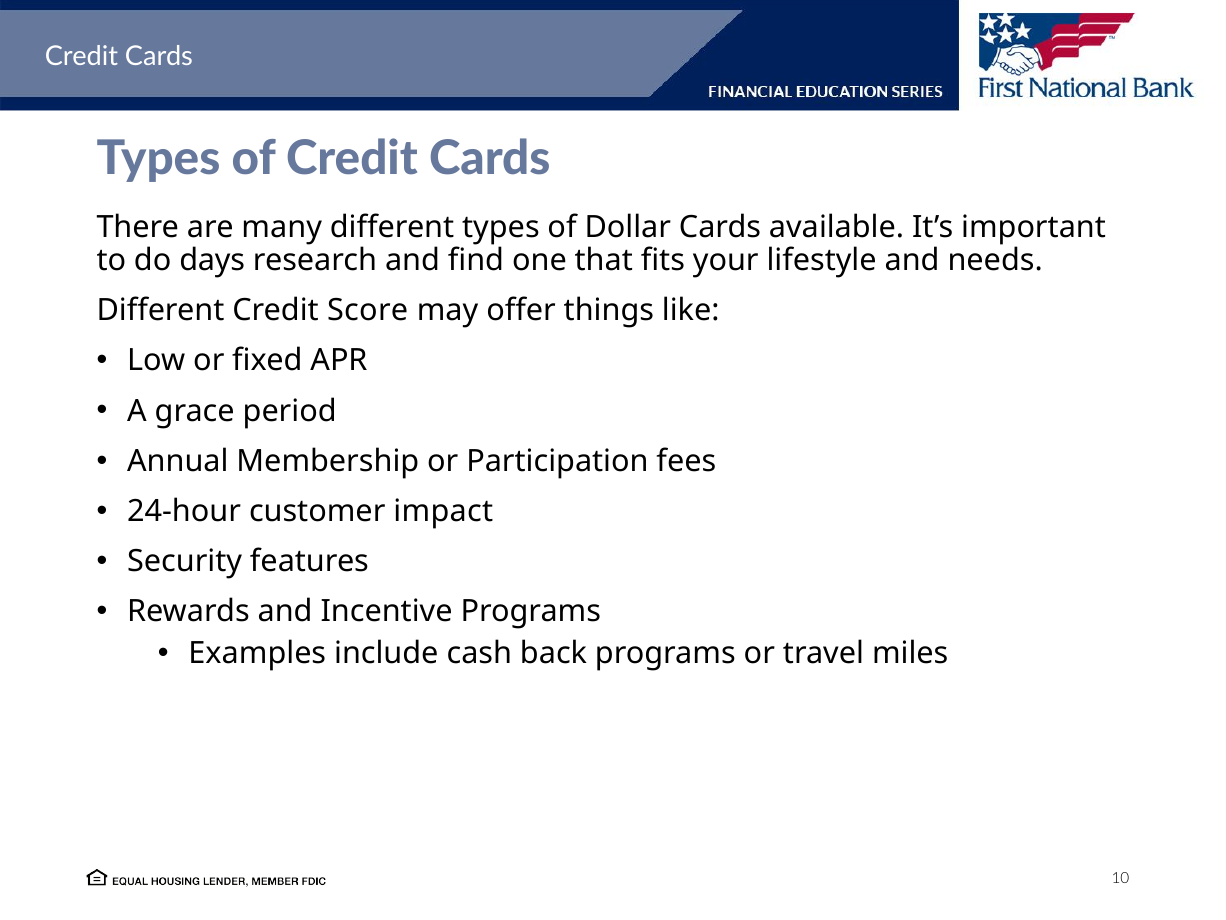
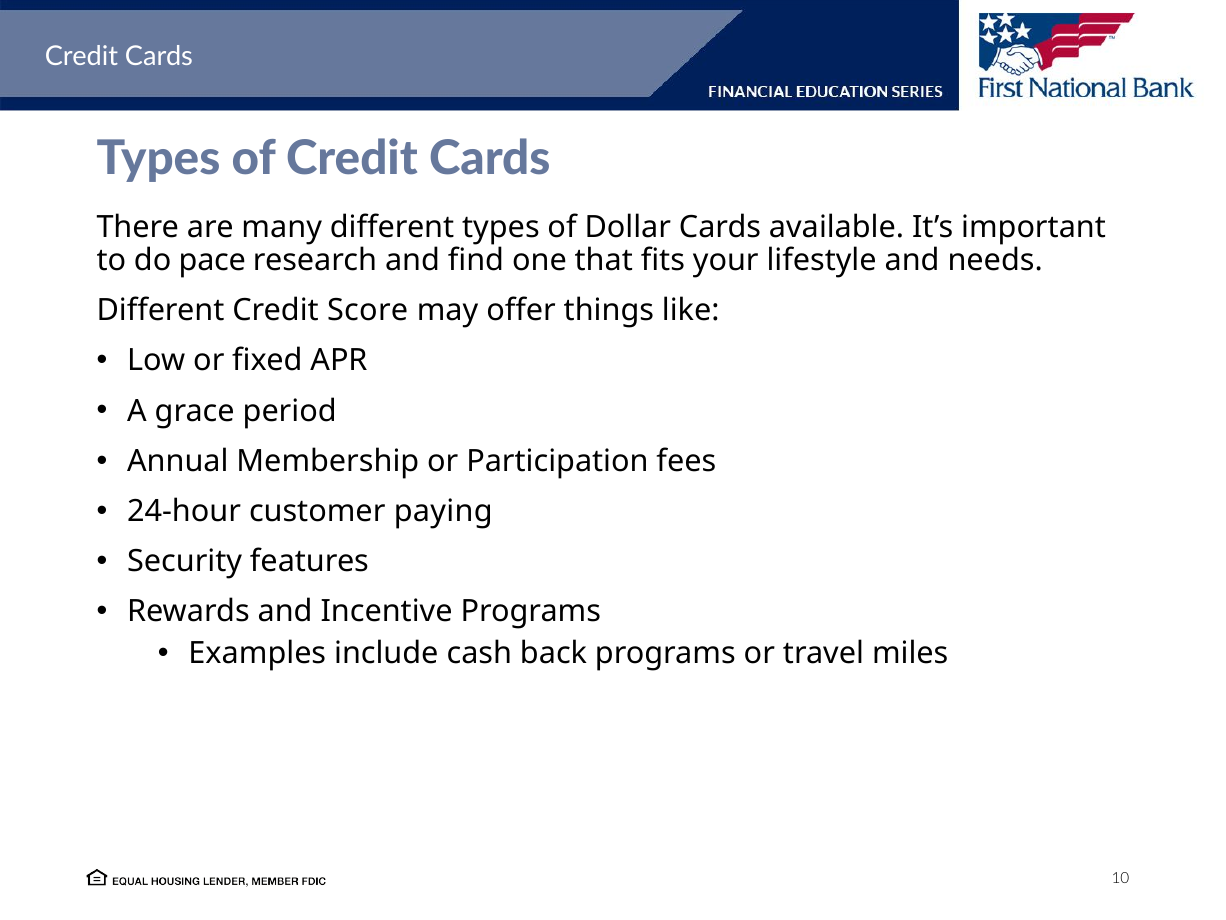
days: days -> pace
impact: impact -> paying
